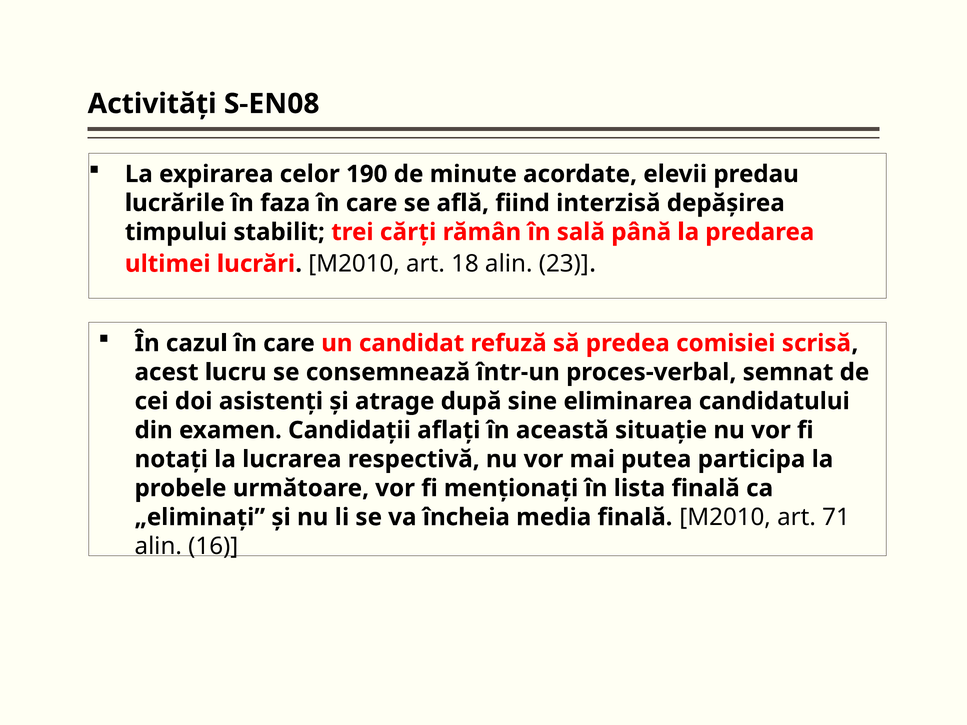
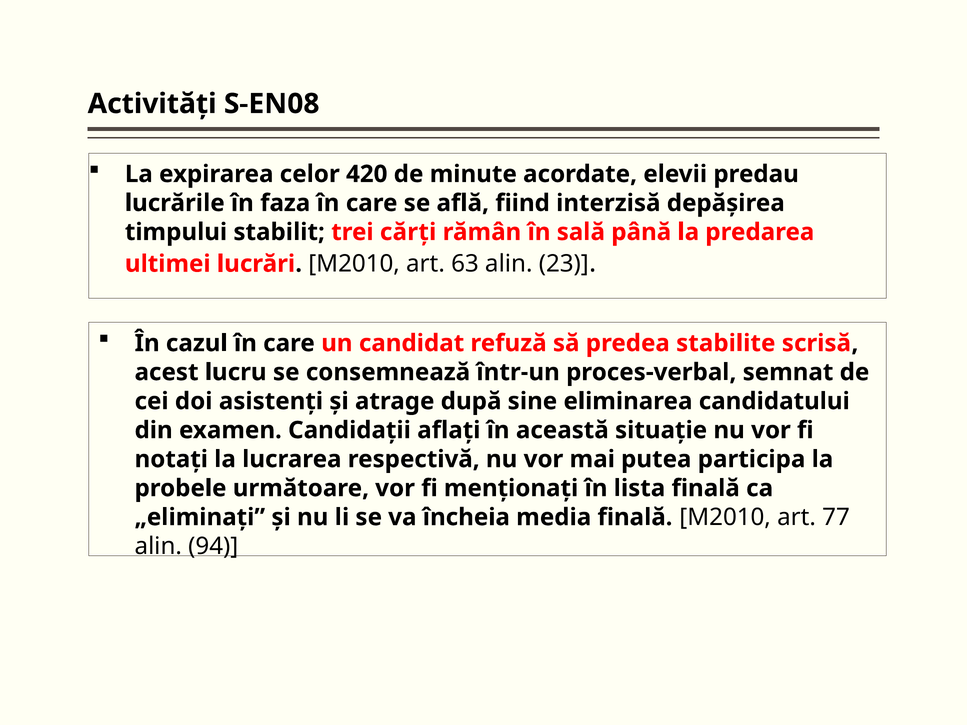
190: 190 -> 420
18: 18 -> 63
comisiei: comisiei -> stabilite
71: 71 -> 77
16: 16 -> 94
